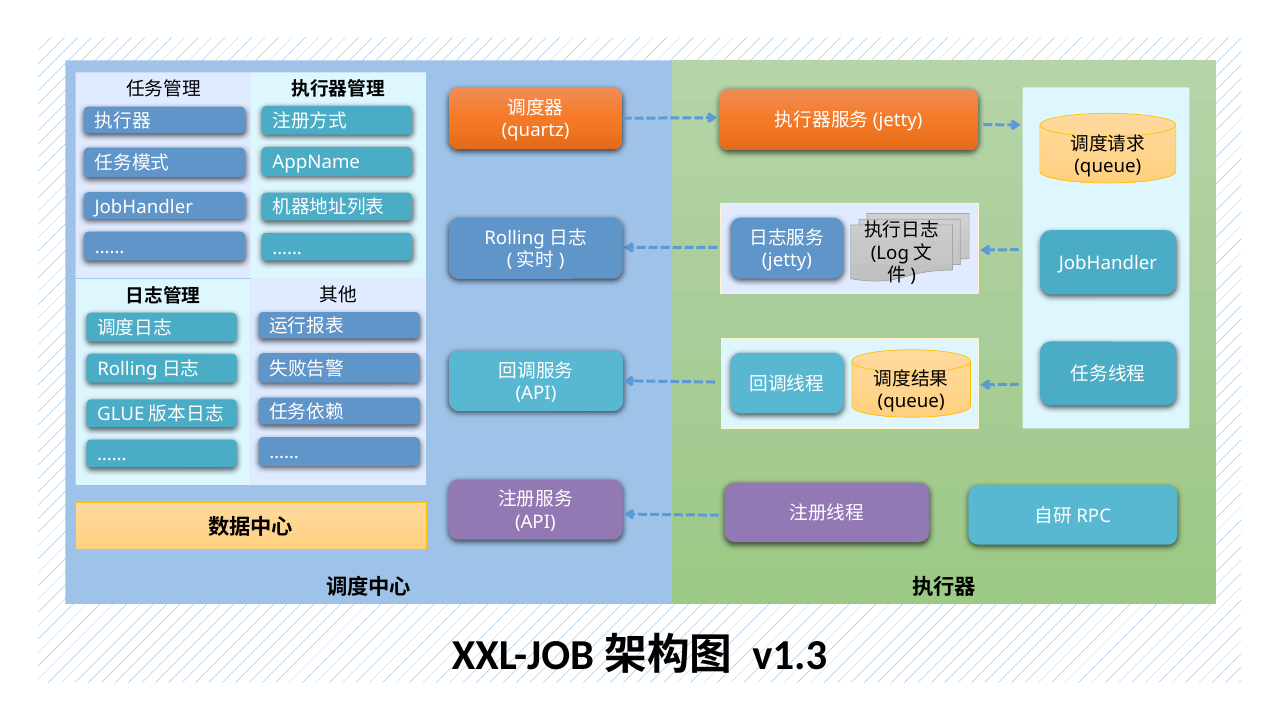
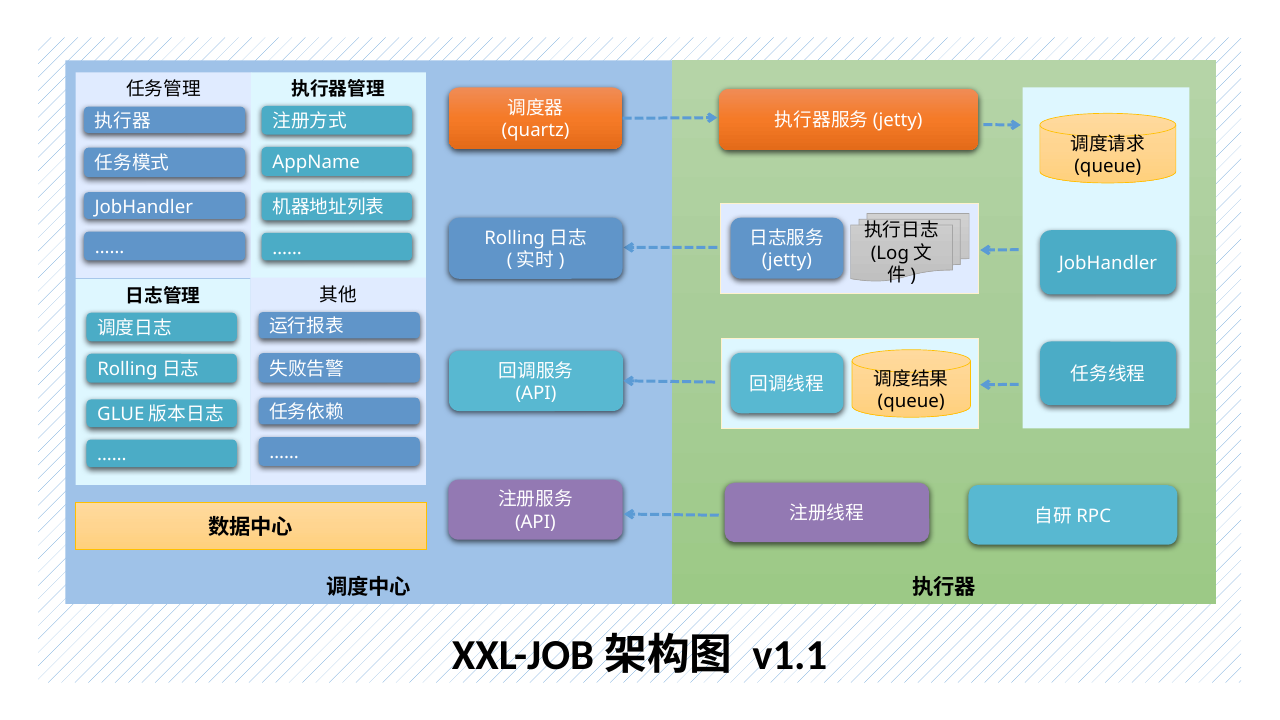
v1.3: v1.3 -> v1.1
